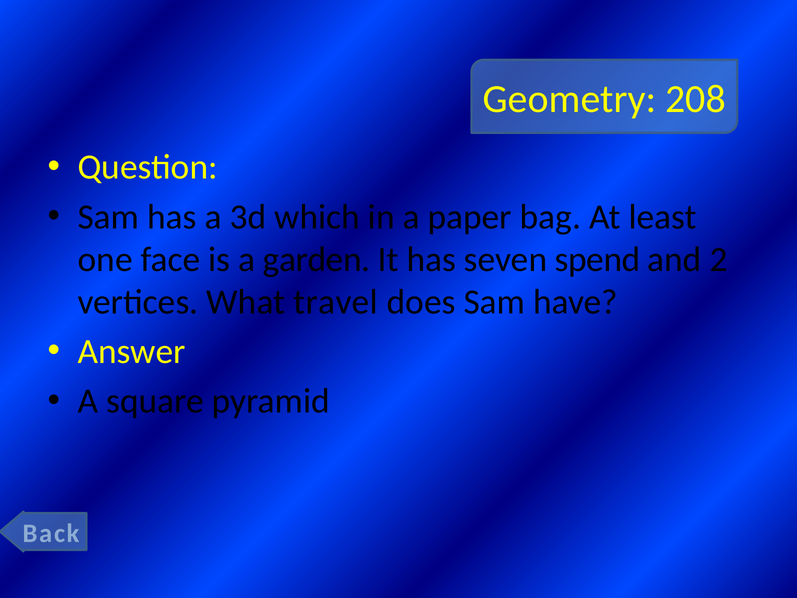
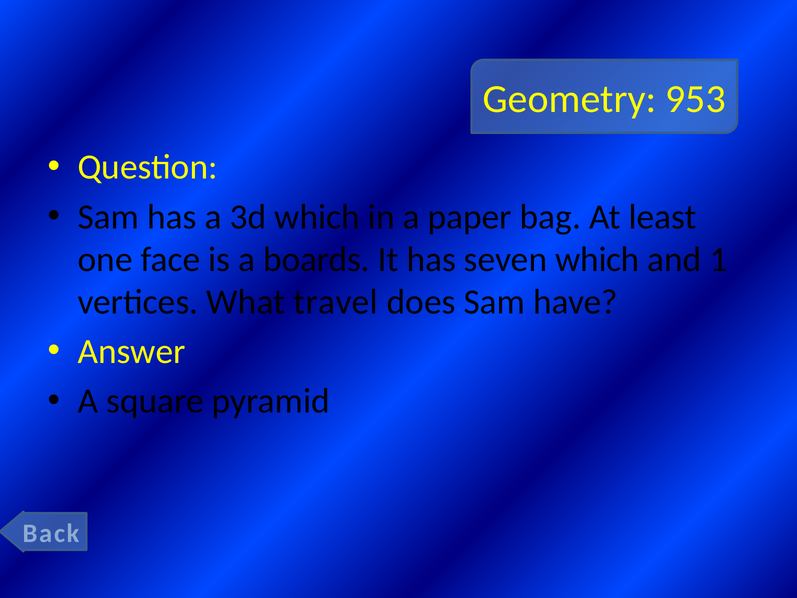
208: 208 -> 953
garden: garden -> boards
seven spend: spend -> which
2: 2 -> 1
